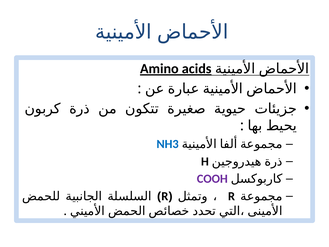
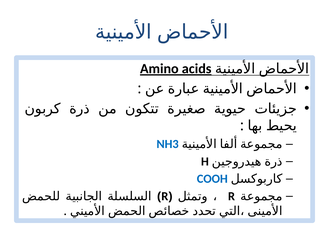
COOH colour: purple -> blue
